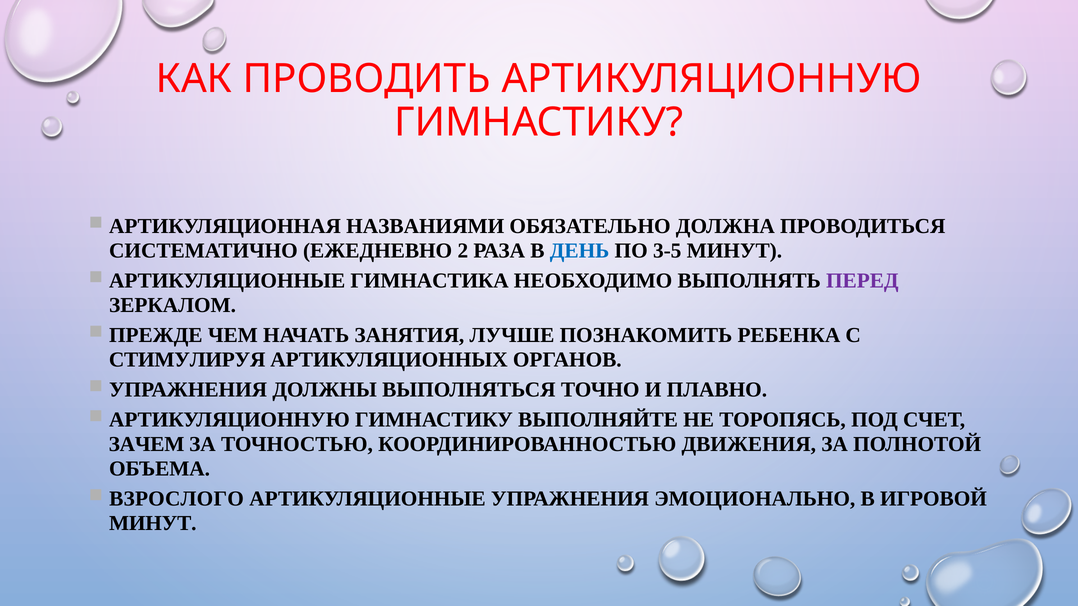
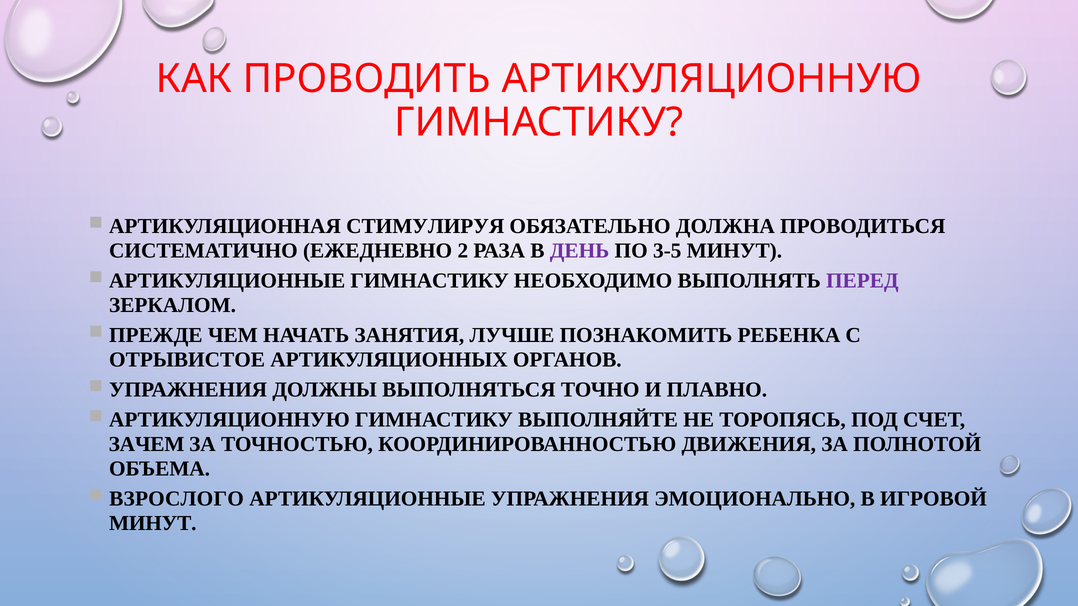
НАЗВАНИЯМИ: НАЗВАНИЯМИ -> СТИМУЛИРУЯ
ДЕНЬ colour: blue -> purple
АРТИКУЛЯЦИОННЫЕ ГИМНАСТИКА: ГИМНАСТИКА -> ГИМНАСТИКУ
СТИМУЛИРУЯ: СТИМУЛИРУЯ -> ОТРЫВИСТОЕ
